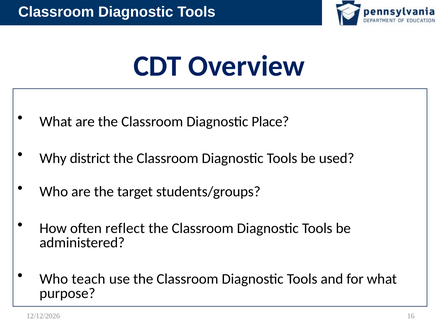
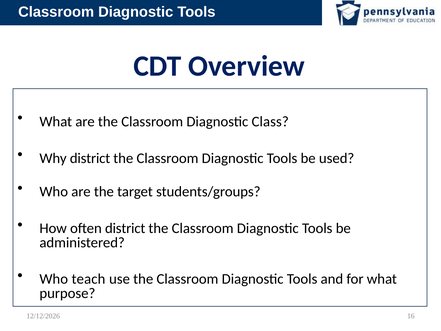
Place: Place -> Class
often reflect: reflect -> district
